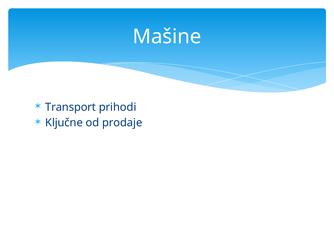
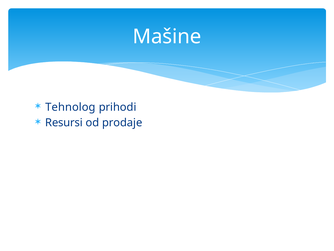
Transport: Transport -> Tehnolog
Ključne: Ključne -> Resursi
